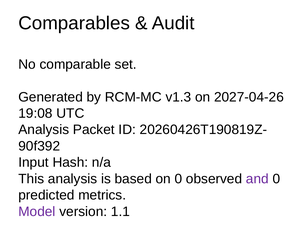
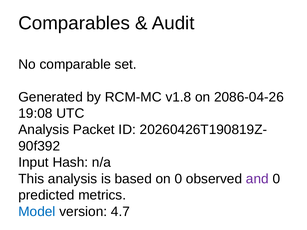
v1.3: v1.3 -> v1.8
2027-04-26: 2027-04-26 -> 2086-04-26
Model colour: purple -> blue
1.1: 1.1 -> 4.7
